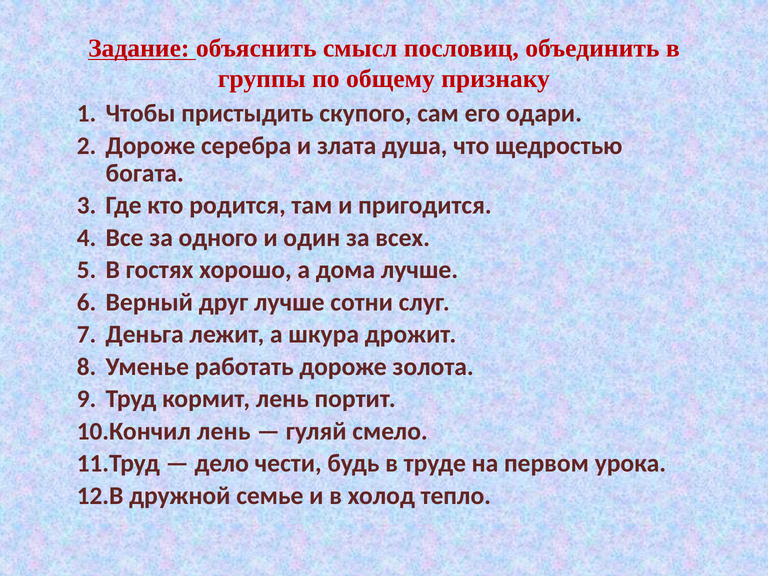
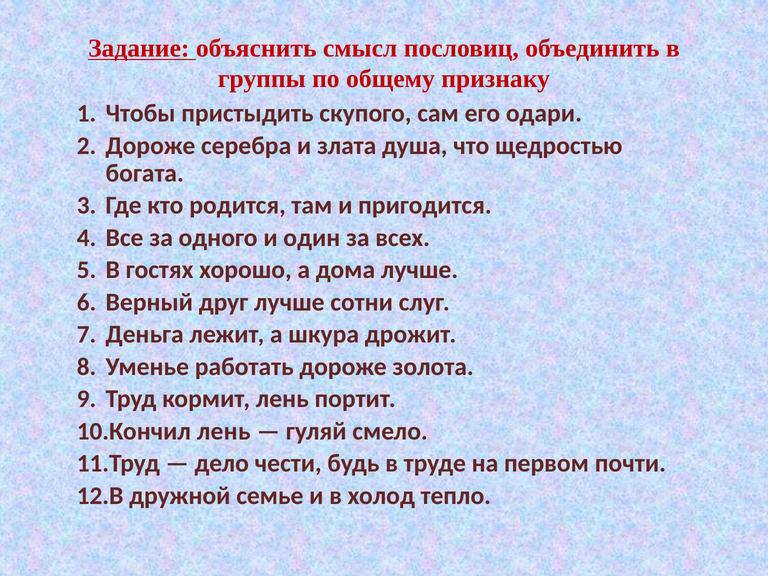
урока: урока -> почти
